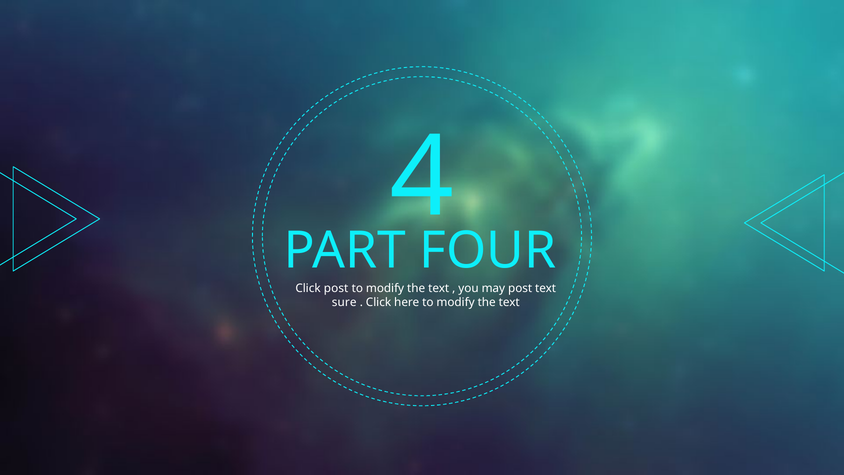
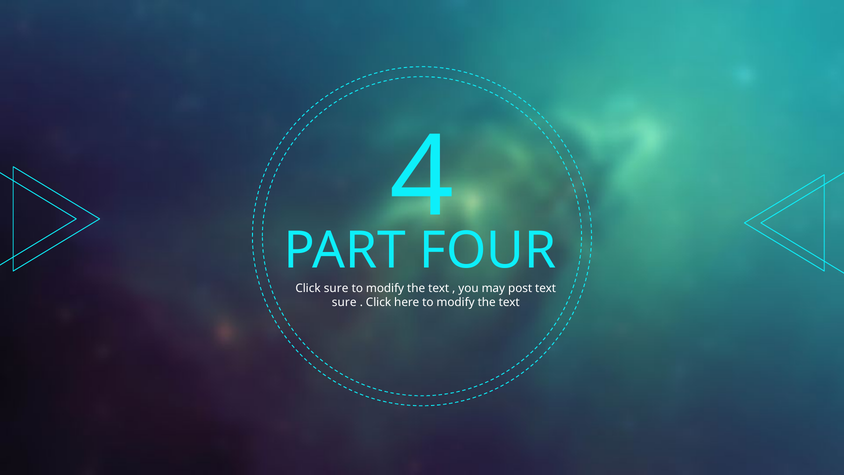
Click post: post -> sure
